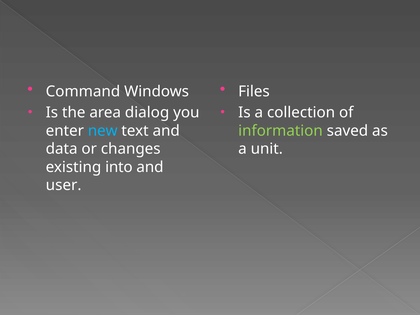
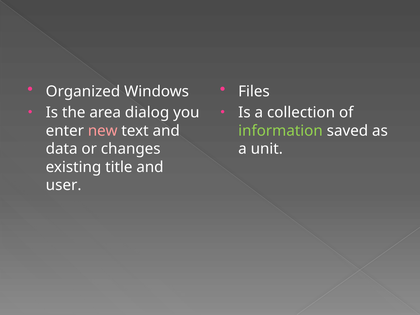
Command: Command -> Organized
new colour: light blue -> pink
into: into -> title
